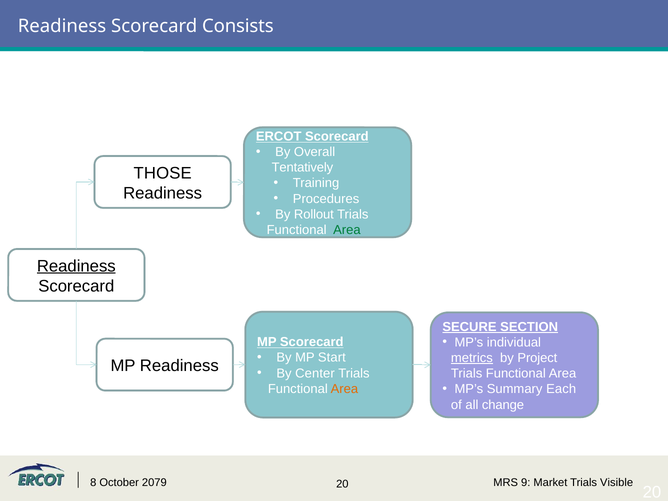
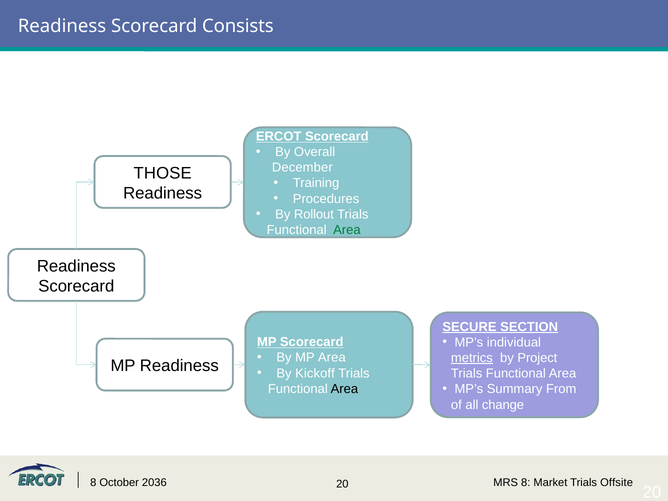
Tentatively: Tentatively -> December
Readiness at (76, 266) underline: present -> none
MP Start: Start -> Area
Center: Center -> Kickoff
Each: Each -> From
Area at (344, 389) colour: orange -> black
2079: 2079 -> 2036
MRS 9: 9 -> 8
Visible: Visible -> Offsite
